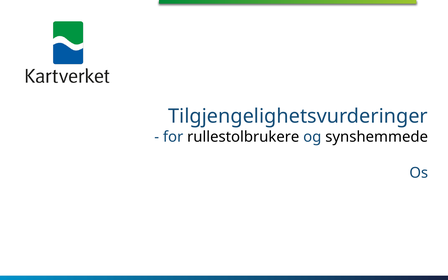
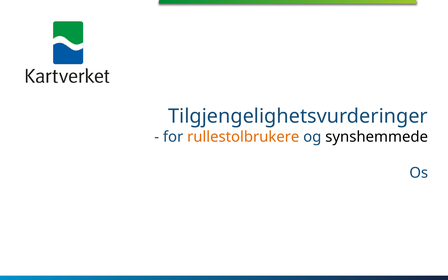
rullestolbrukere colour: black -> orange
